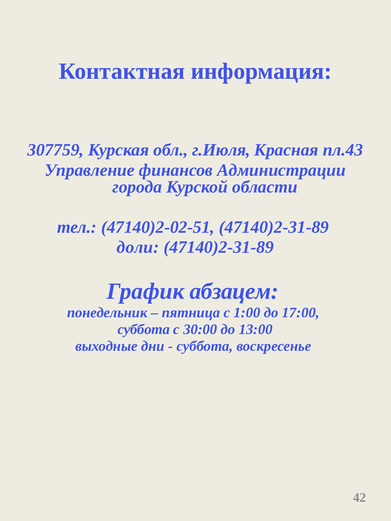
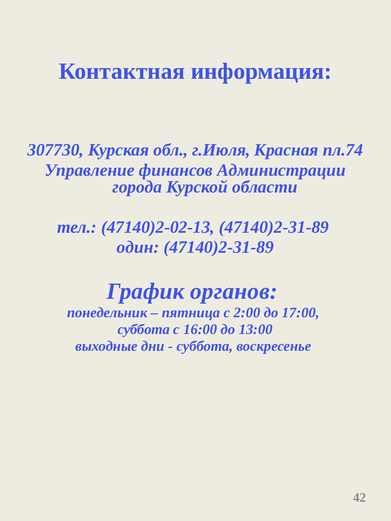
307759: 307759 -> 307730
пл.43: пл.43 -> пл.74
47140)2-02-51: 47140)2-02-51 -> 47140)2-02-13
доли: доли -> один
абзацем: абзацем -> органов
1:00: 1:00 -> 2:00
30:00: 30:00 -> 16:00
